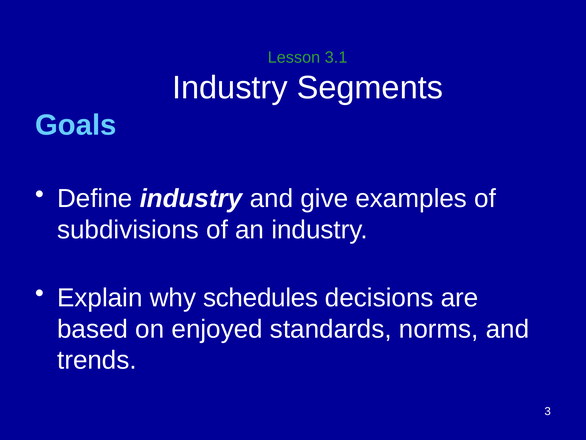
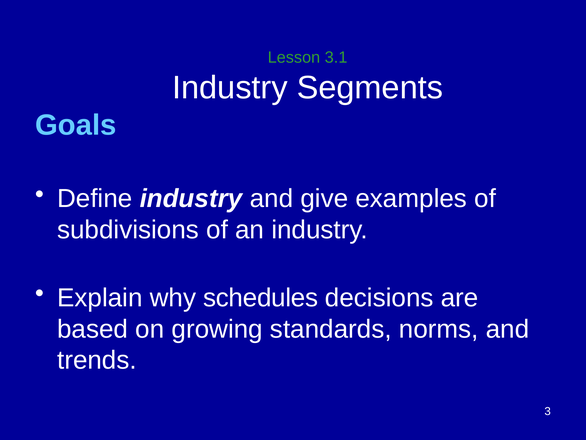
enjoyed: enjoyed -> growing
